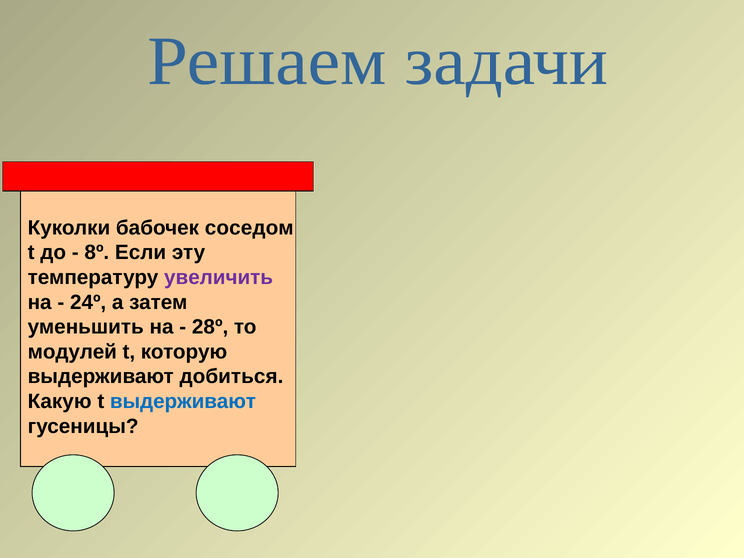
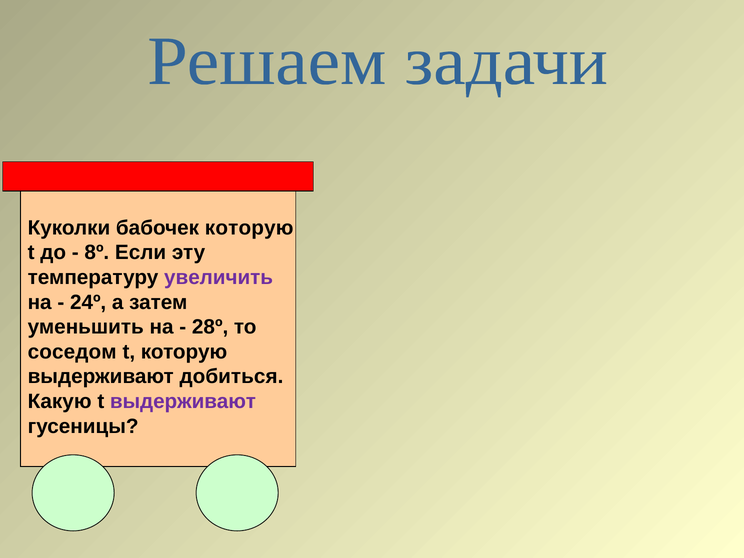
бабочек соседом: соседом -> которую
модулей: модулей -> соседом
выдерживают at (183, 401) colour: blue -> purple
